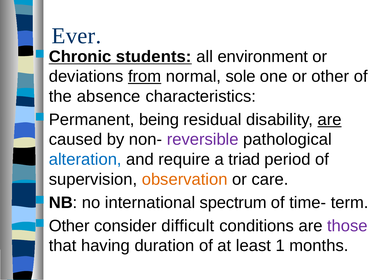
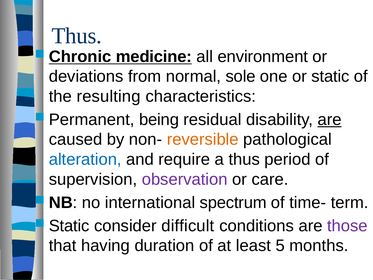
Ever at (76, 36): Ever -> Thus
students: students -> medicine
from underline: present -> none
or other: other -> static
absence: absence -> resulting
reversible colour: purple -> orange
a triad: triad -> thus
observation colour: orange -> purple
Other at (69, 226): Other -> Static
1: 1 -> 5
